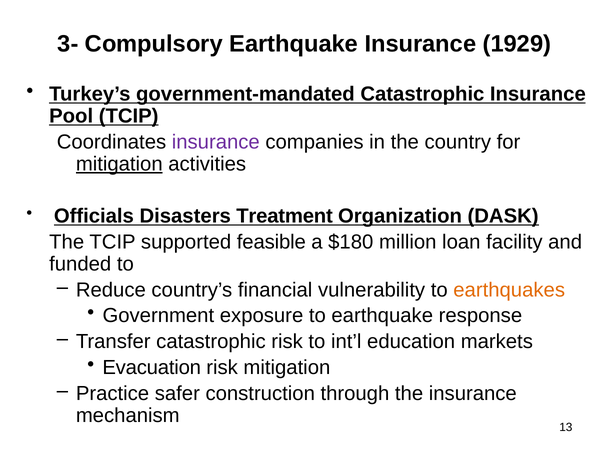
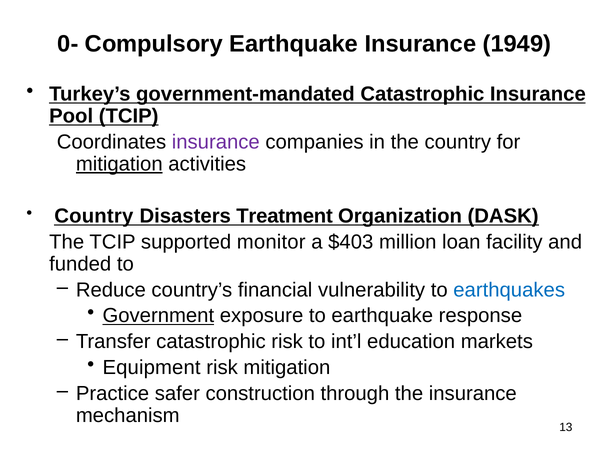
3-: 3- -> 0-
1929: 1929 -> 1949
Officials at (94, 216): Officials -> Country
feasible: feasible -> monitor
$180: $180 -> $403
earthquakes colour: orange -> blue
Government underline: none -> present
Evacuation: Evacuation -> Equipment
